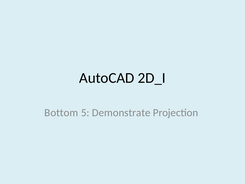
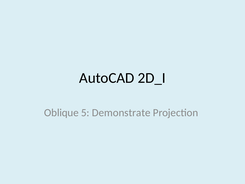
Bottom: Bottom -> Oblique
